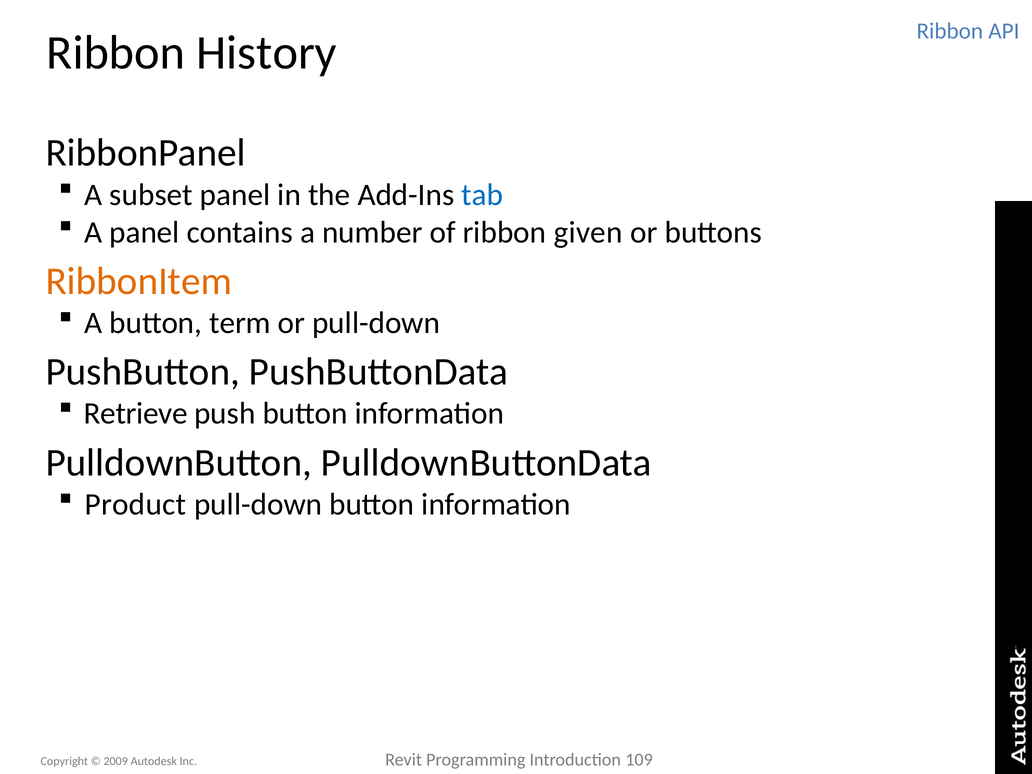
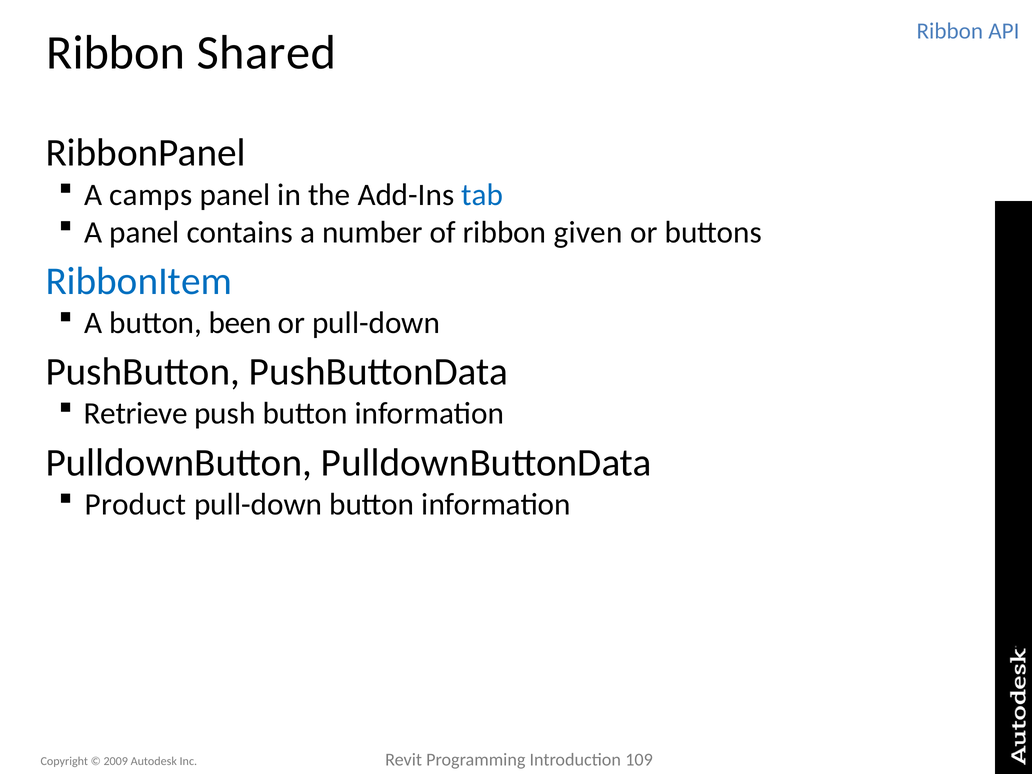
History: History -> Shared
subset: subset -> camps
RibbonItem colour: orange -> blue
term: term -> been
